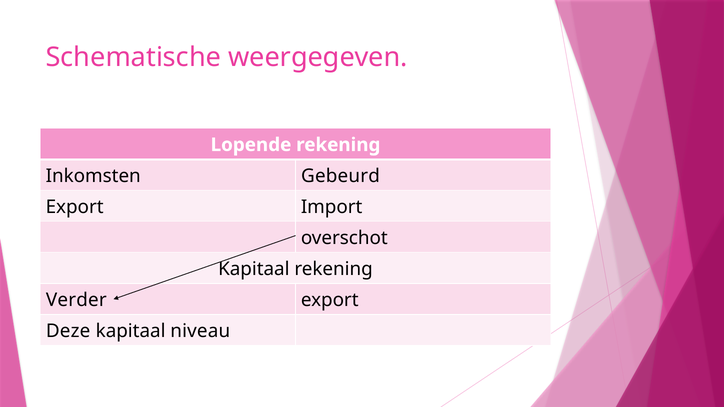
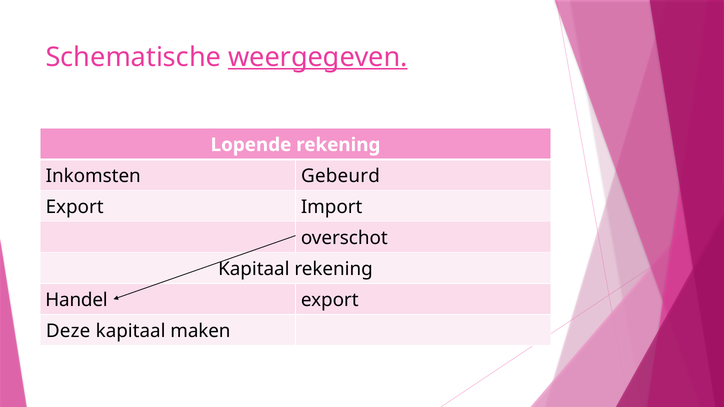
weergegeven underline: none -> present
Verder: Verder -> Handel
niveau: niveau -> maken
